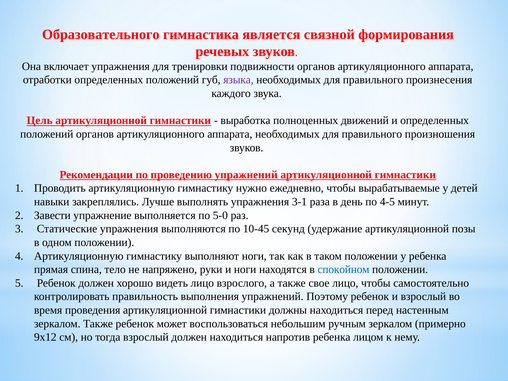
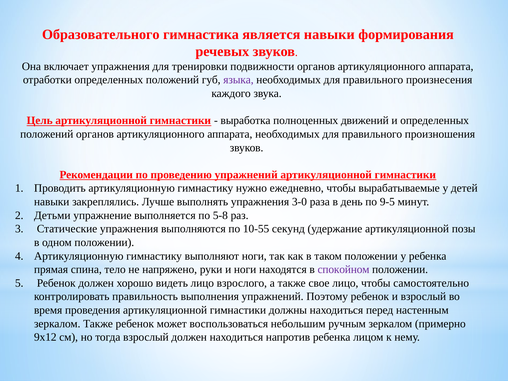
является связной: связной -> навыки
3-1: 3-1 -> 3-0
4-5: 4-5 -> 9-5
Завести: Завести -> Детьми
5-0: 5-0 -> 5-8
10-45: 10-45 -> 10-55
спокойном colour: blue -> purple
